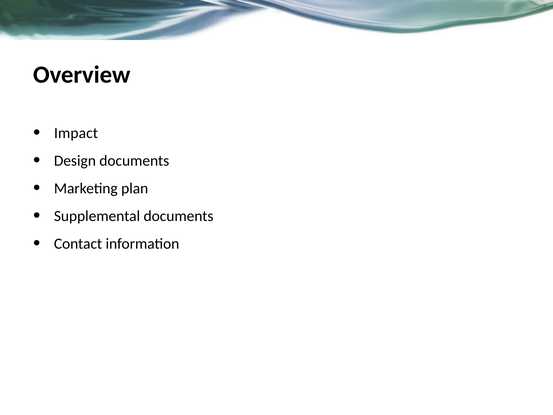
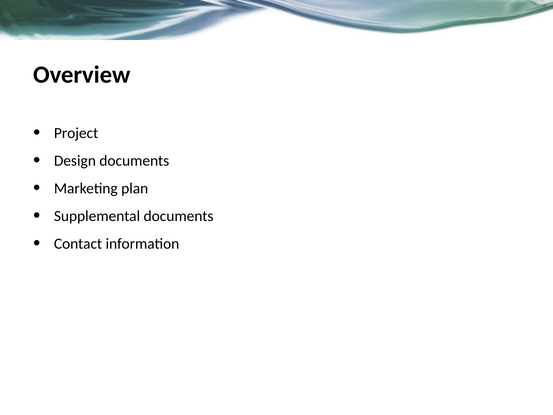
Impact: Impact -> Project
